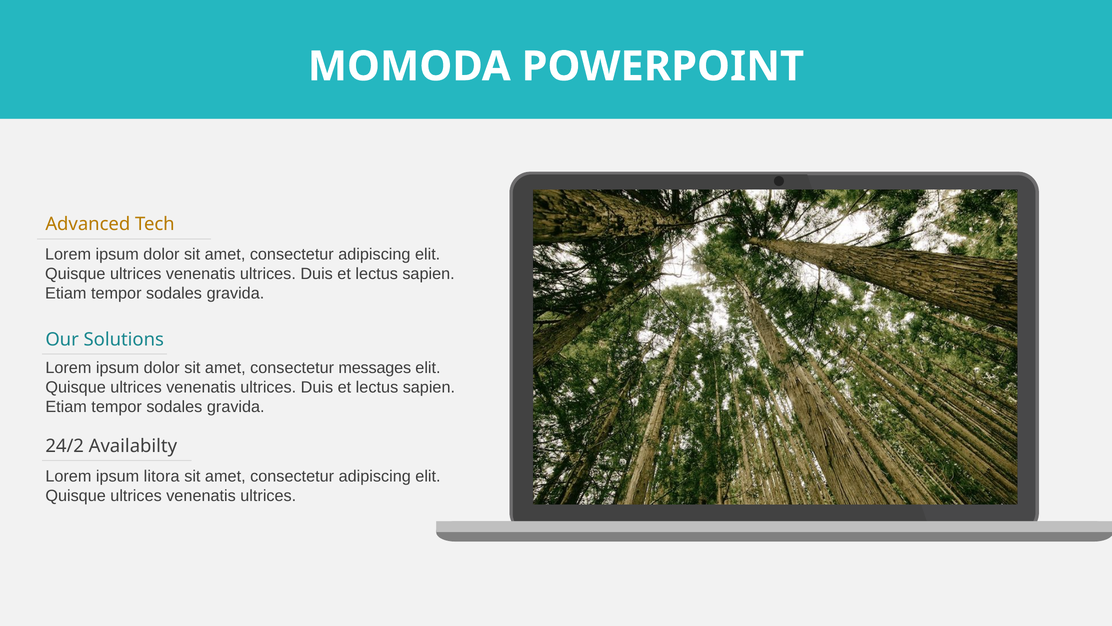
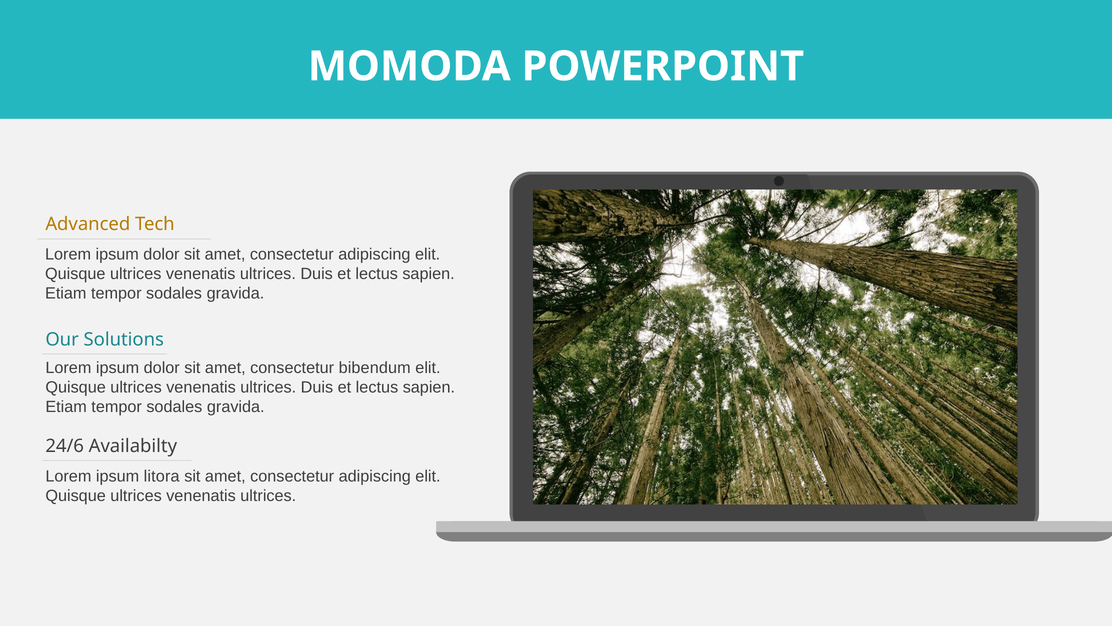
messages: messages -> bibendum
24/2: 24/2 -> 24/6
